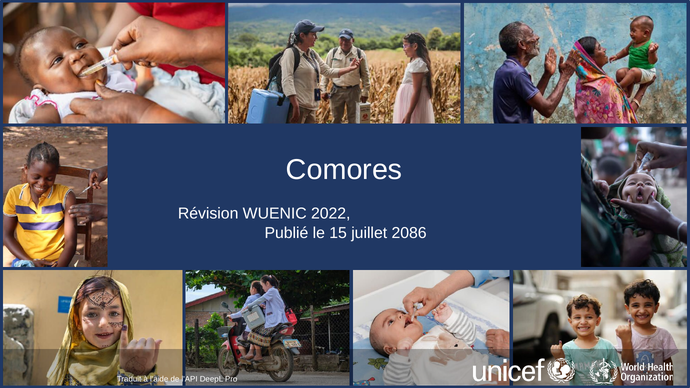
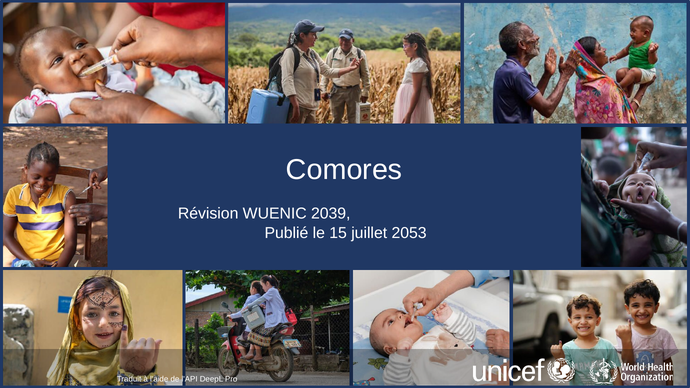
2022: 2022 -> 2039
2086: 2086 -> 2053
